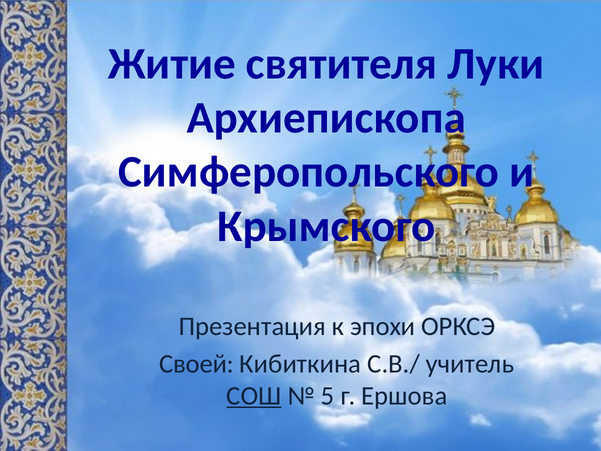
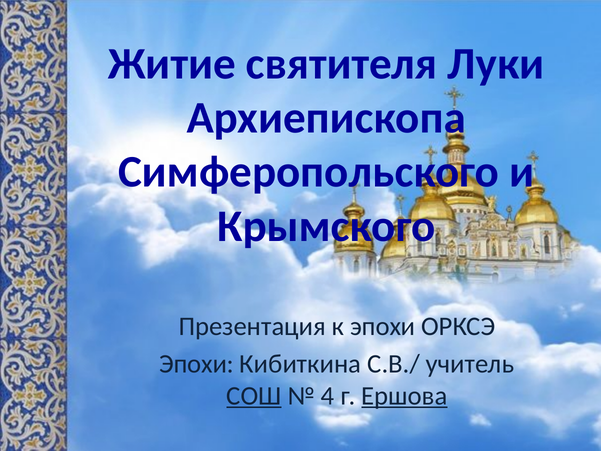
Своей at (197, 364): Своей -> Эпохи
5: 5 -> 4
Ершова underline: none -> present
